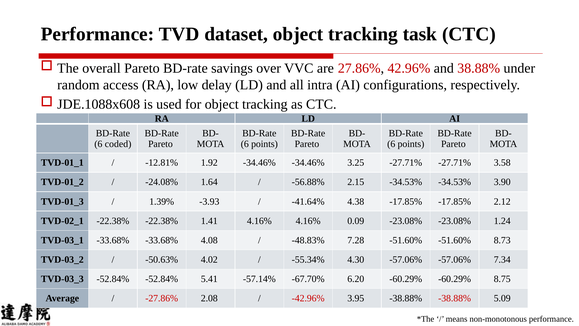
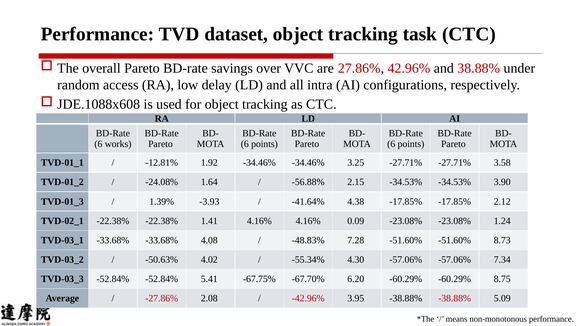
coded: coded -> works
-57.14%: -57.14% -> -67.75%
